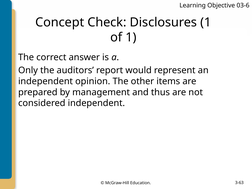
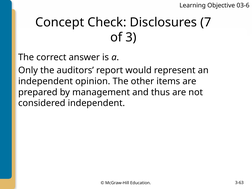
Disclosures 1: 1 -> 7
of 1: 1 -> 3
